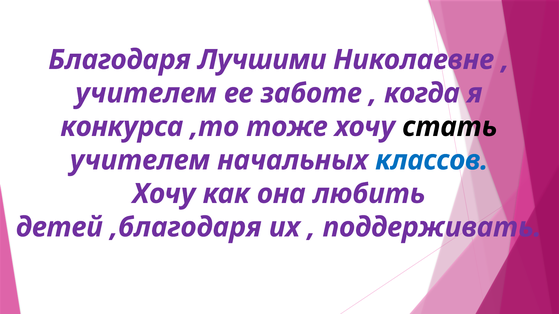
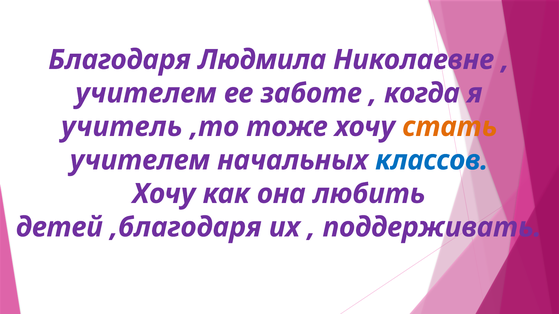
Лучшими: Лучшими -> Людмила
конкурса: конкурса -> учитель
стать colour: black -> orange
